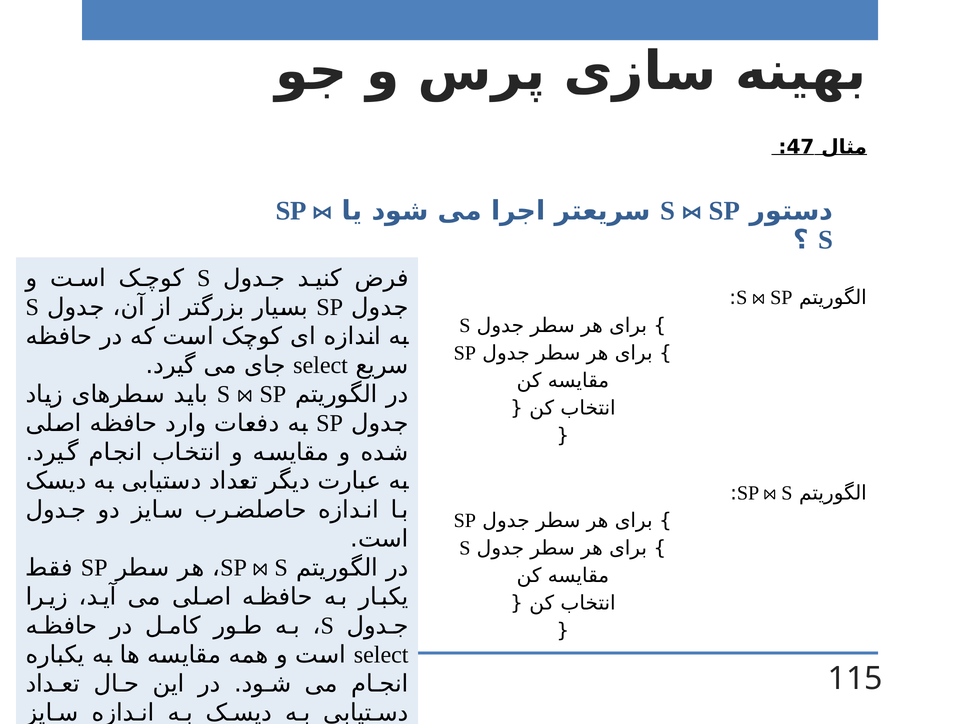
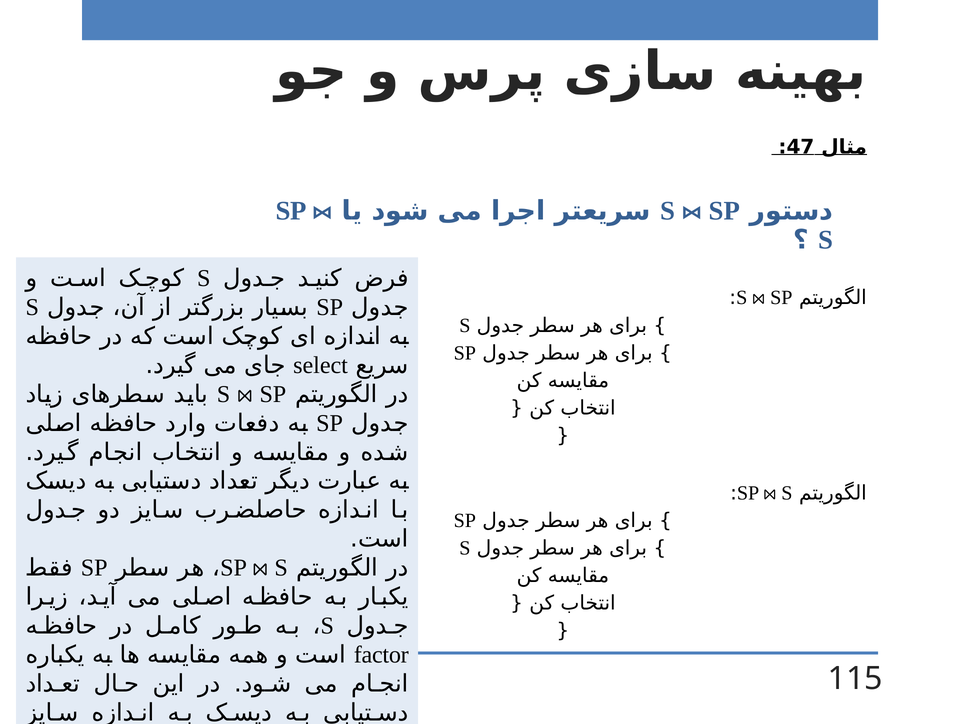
select at (381, 655): select -> factor
